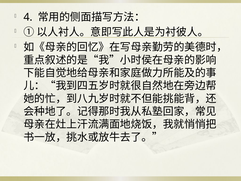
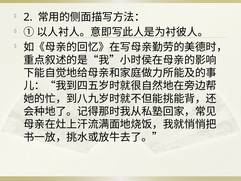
4: 4 -> 2
